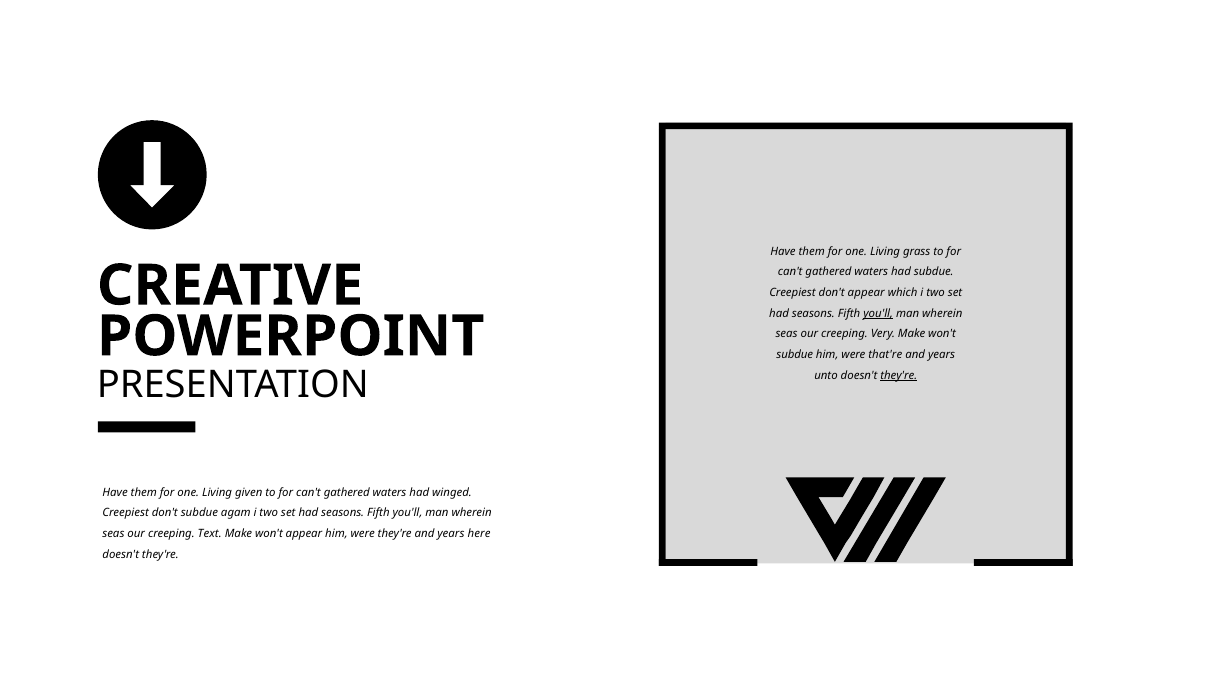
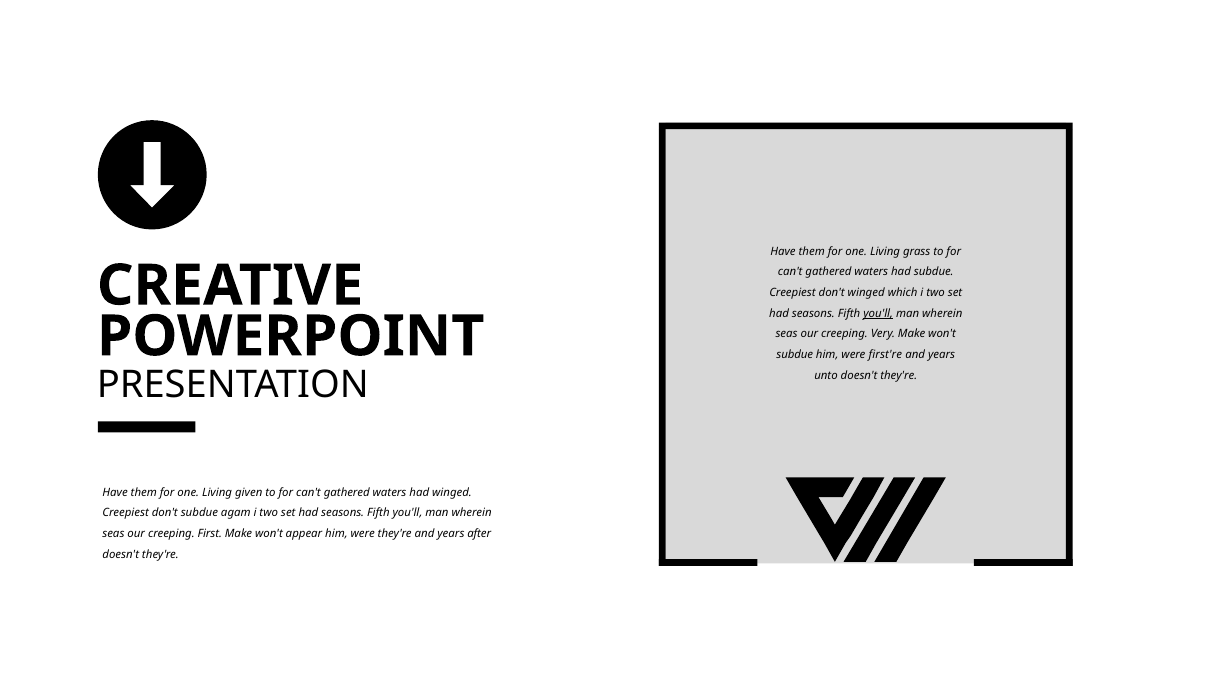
don't appear: appear -> winged
that're: that're -> first're
they're at (899, 375) underline: present -> none
Text: Text -> First
here: here -> after
